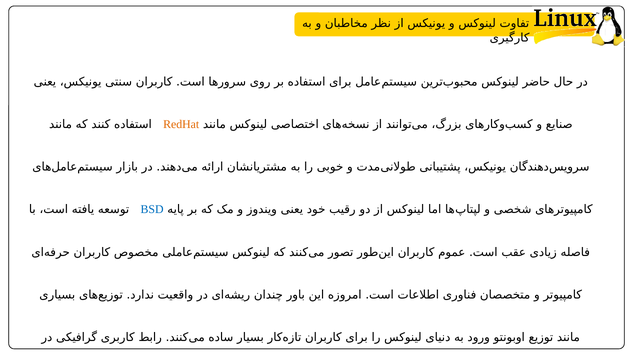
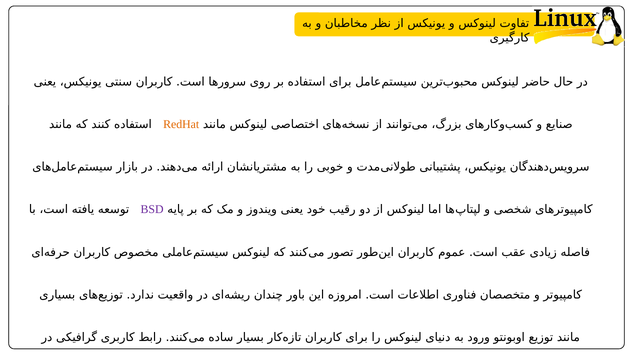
BSD colour: blue -> purple
